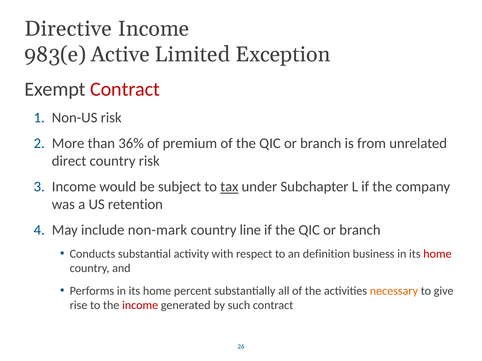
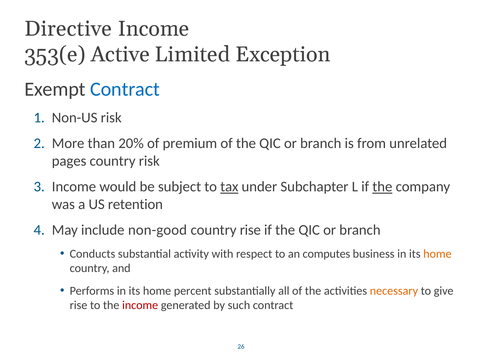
983(e: 983(e -> 353(e
Contract at (125, 89) colour: red -> blue
36%: 36% -> 20%
direct: direct -> pages
the at (382, 187) underline: none -> present
non-mark: non-mark -> non-good
country line: line -> rise
definition: definition -> computes
home at (437, 254) colour: red -> orange
